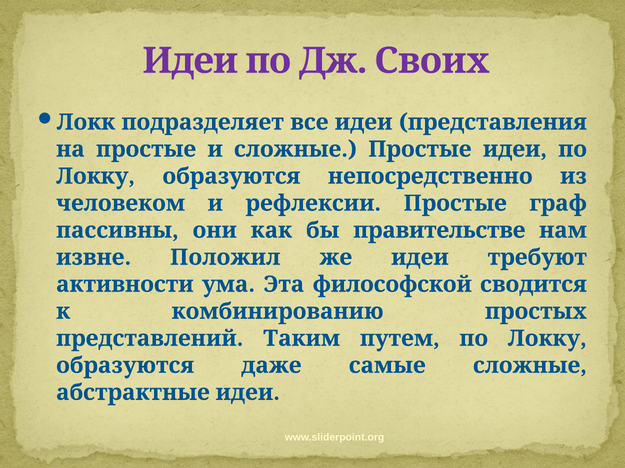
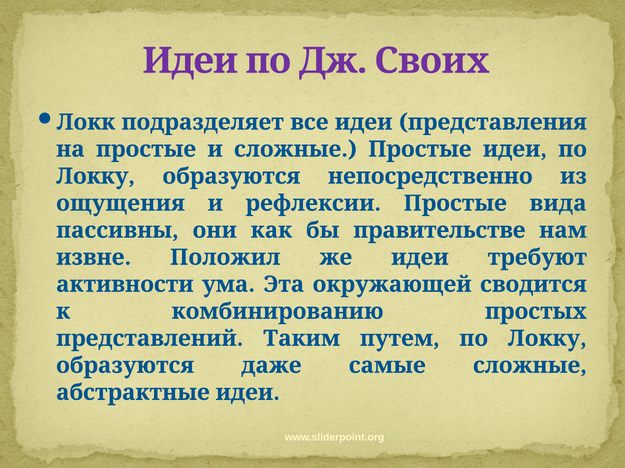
человеком: человеком -> ощущения
граф: граф -> вида
философской: философской -> окружающей
